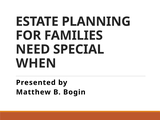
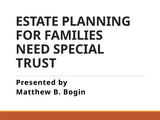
WHEN: WHEN -> TRUST
